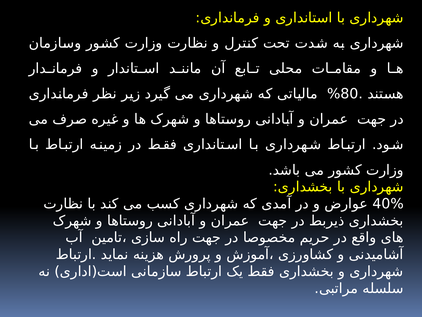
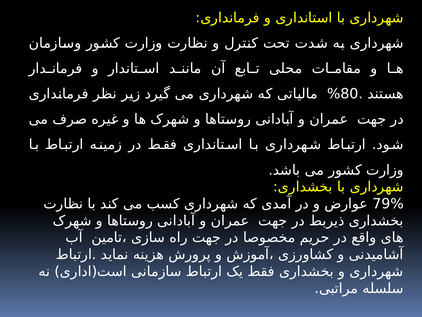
40%: 40% -> 79%
